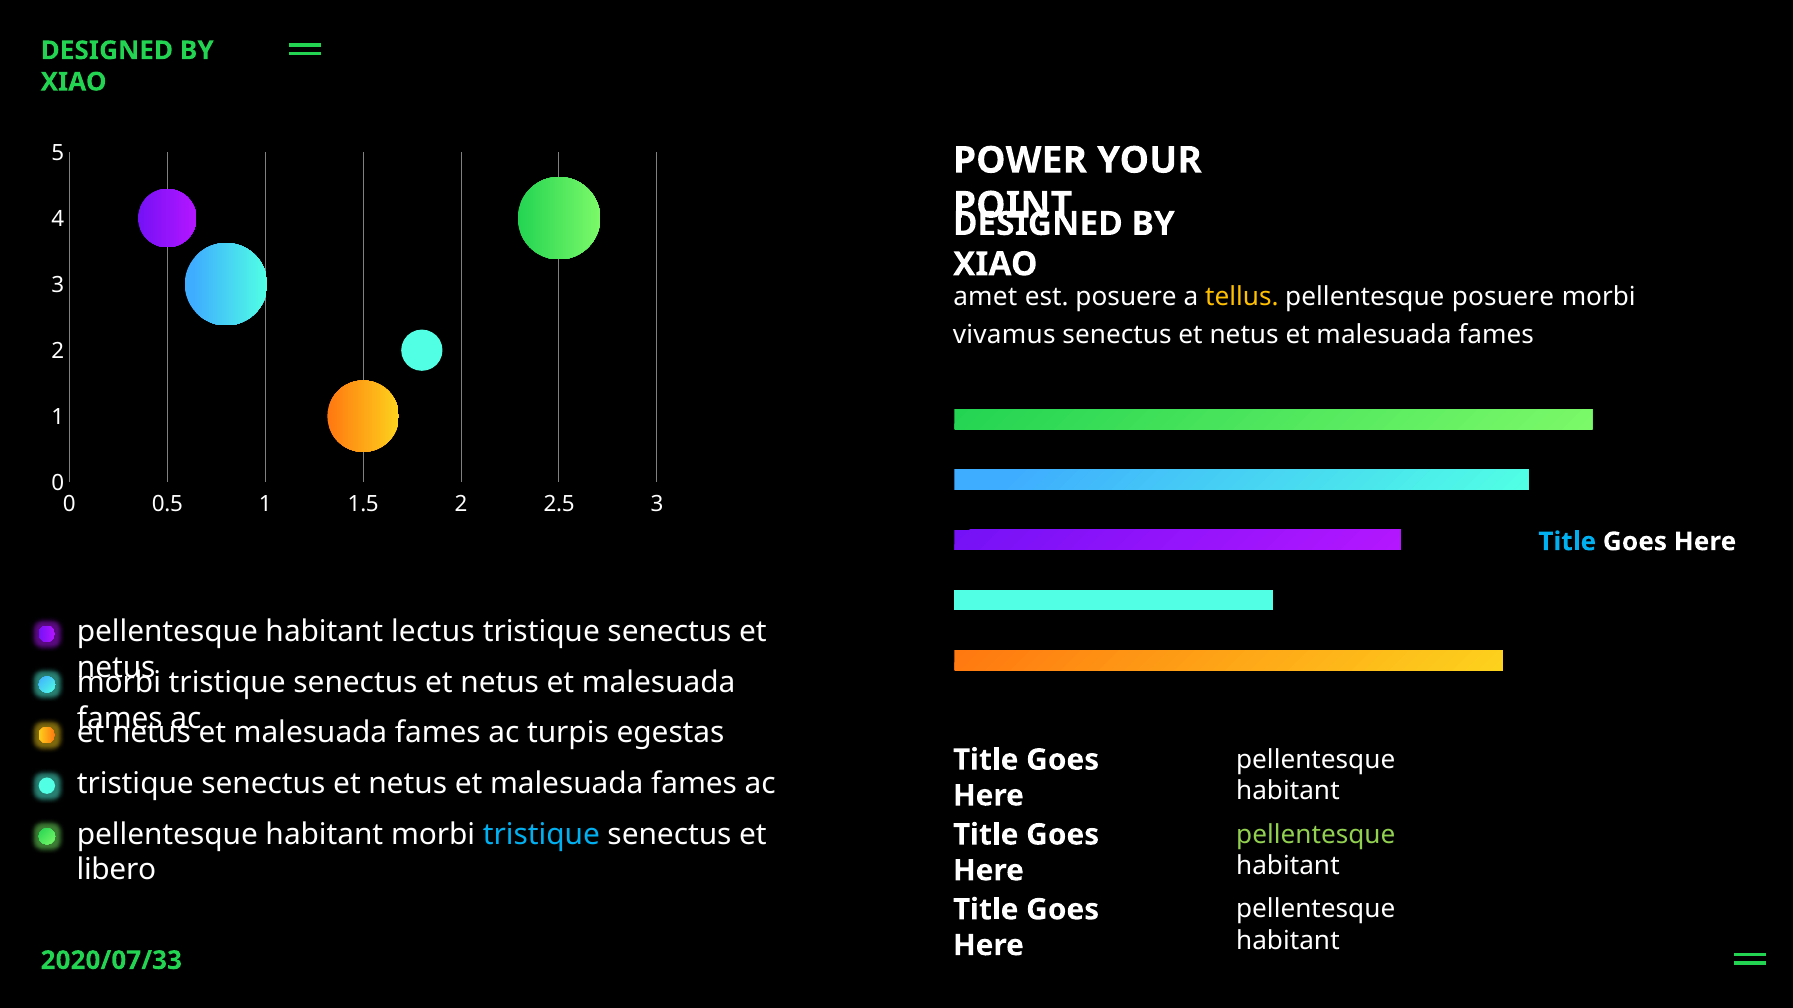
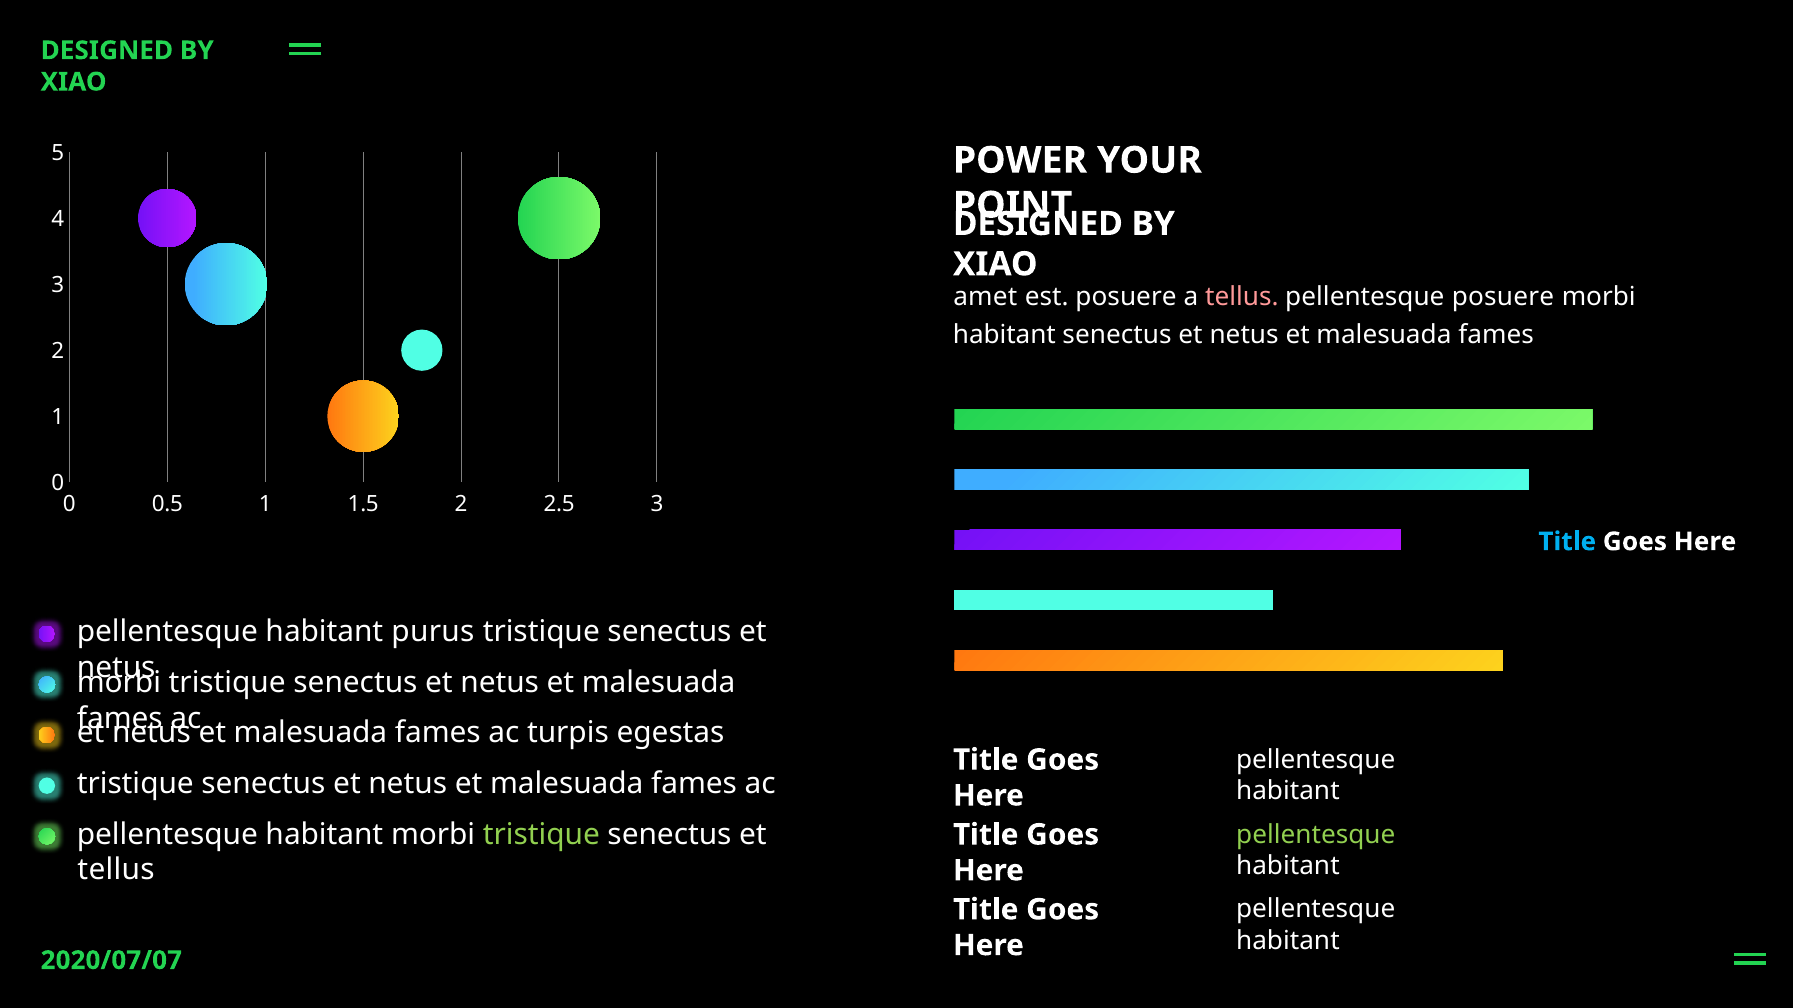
tellus at (1242, 298) colour: yellow -> pink
vivamus at (1004, 335): vivamus -> habitant
lectus: lectus -> purus
tristique at (541, 835) colour: light blue -> light green
libero at (116, 871): libero -> tellus
2020/07/33: 2020/07/33 -> 2020/07/07
